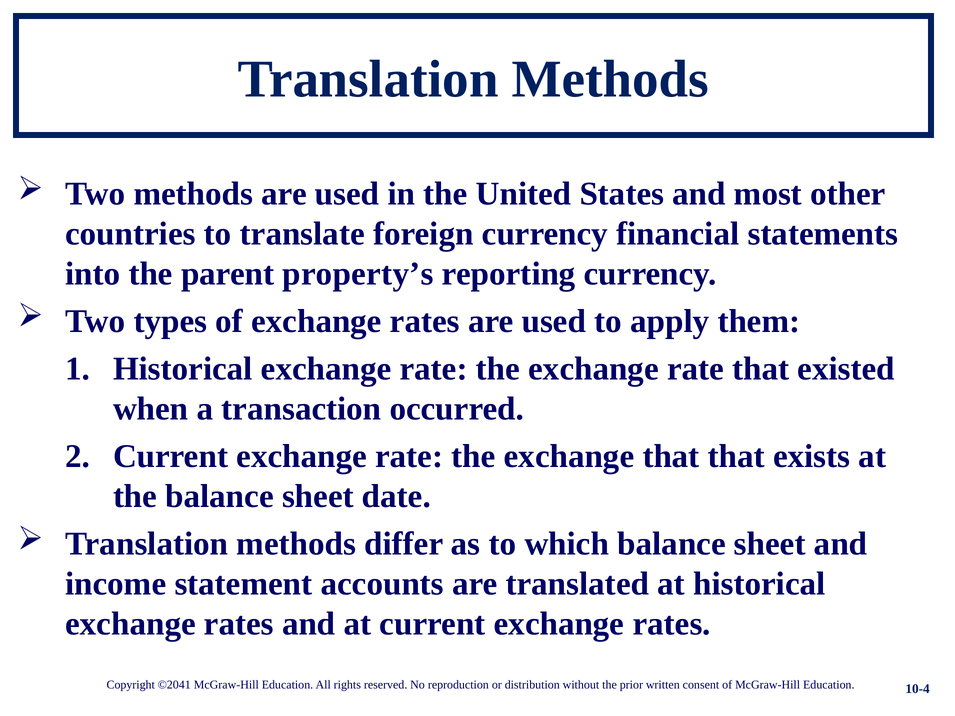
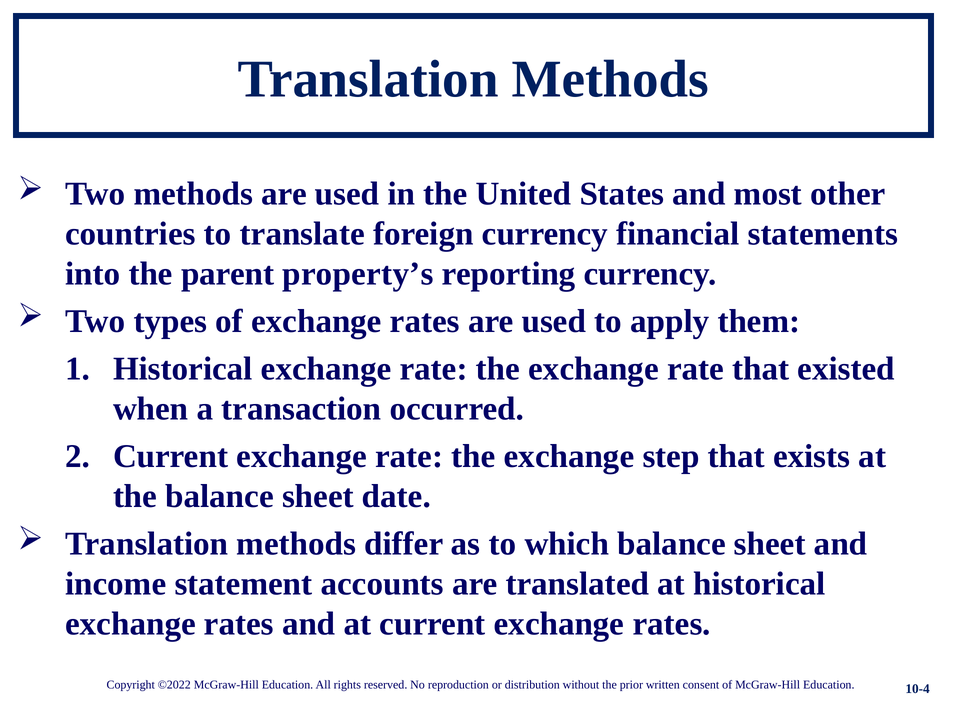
exchange that: that -> step
©2041: ©2041 -> ©2022
